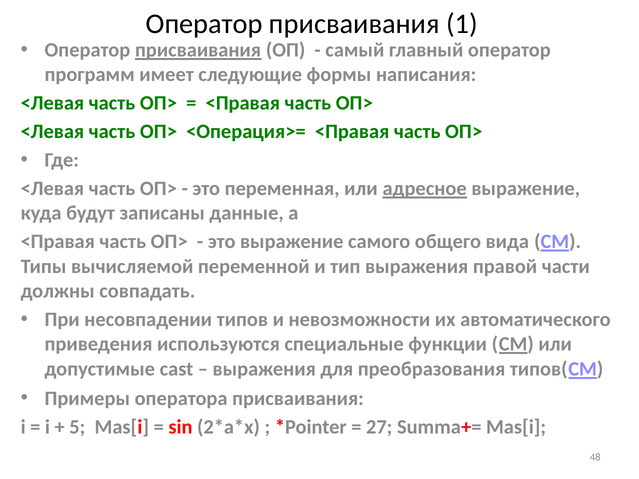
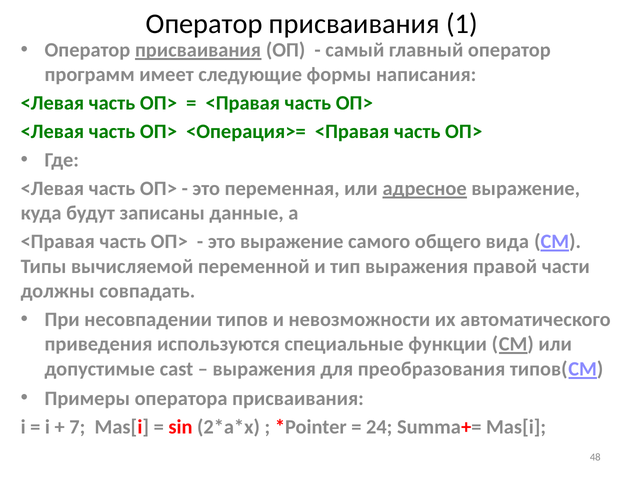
5: 5 -> 7
27: 27 -> 24
